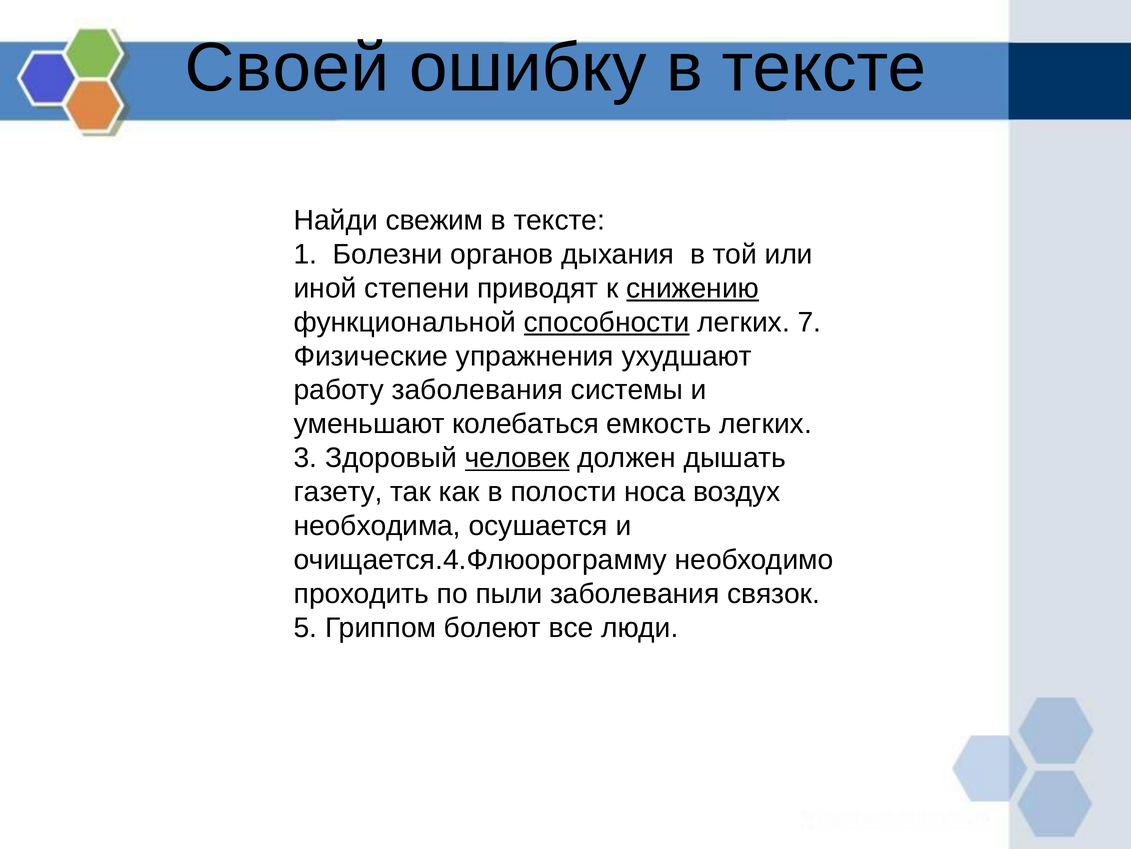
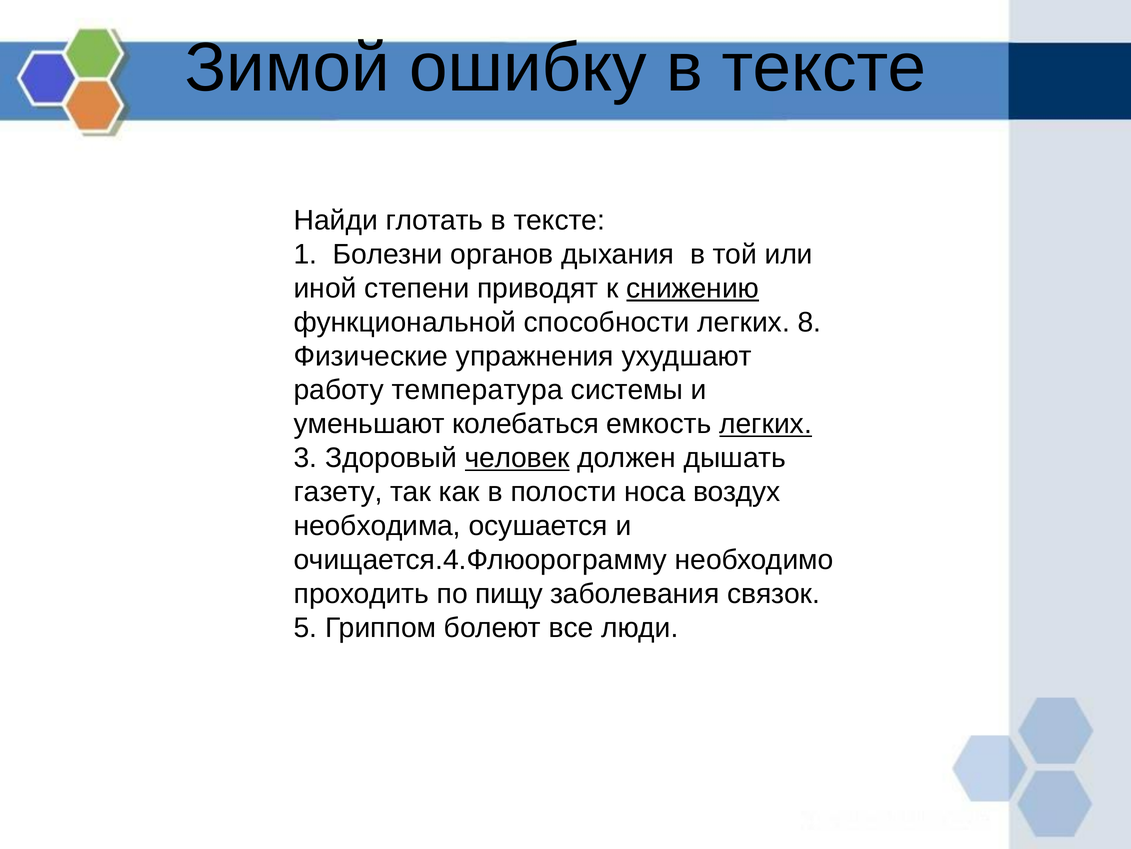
Своей: Своей -> Зимой
свежим: свежим -> глотать
способности underline: present -> none
7: 7 -> 8
работу заболевания: заболевания -> температура
легких at (766, 424) underline: none -> present
пыли: пыли -> пищу
